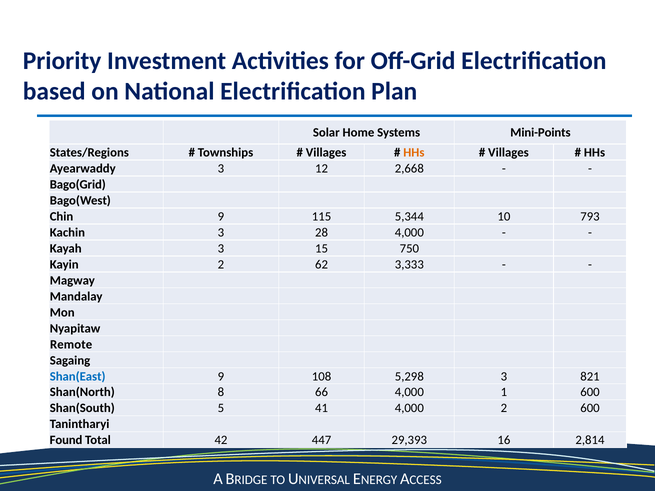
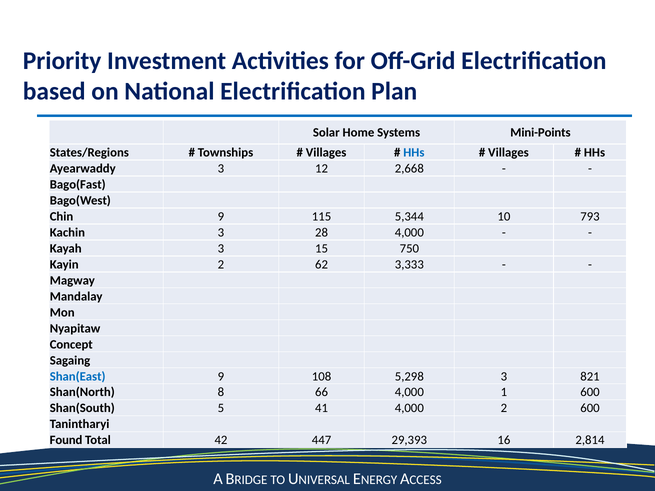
HHs at (414, 153) colour: orange -> blue
Bago(Grid: Bago(Grid -> Bago(Fast
Remote: Remote -> Concept
